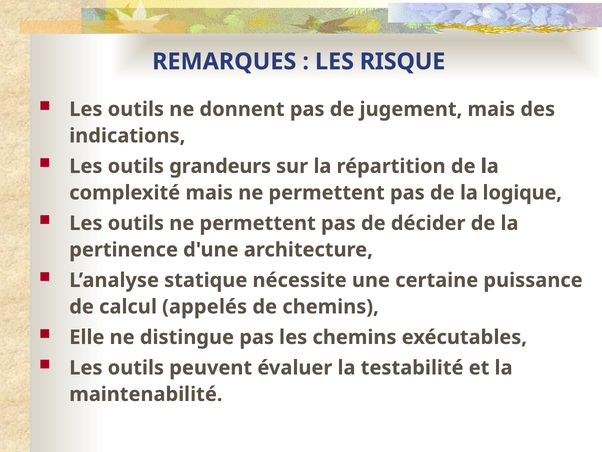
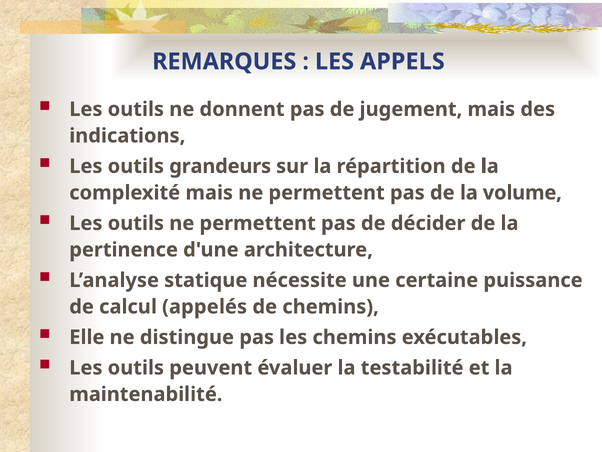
RISQUE: RISQUE -> APPELS
logique: logique -> volume
